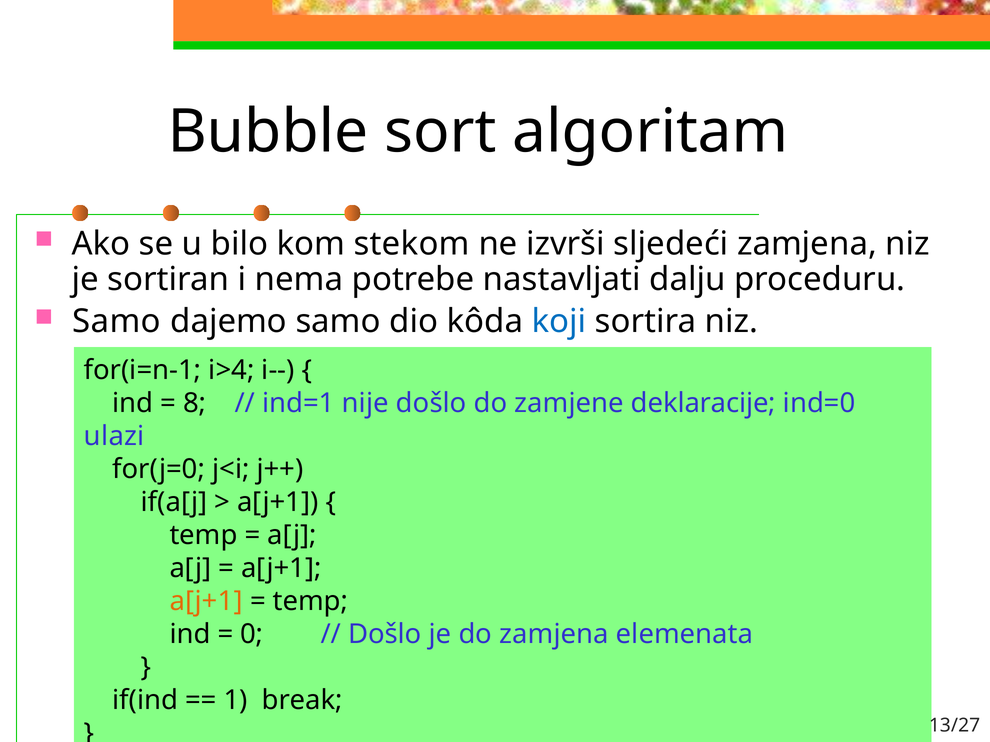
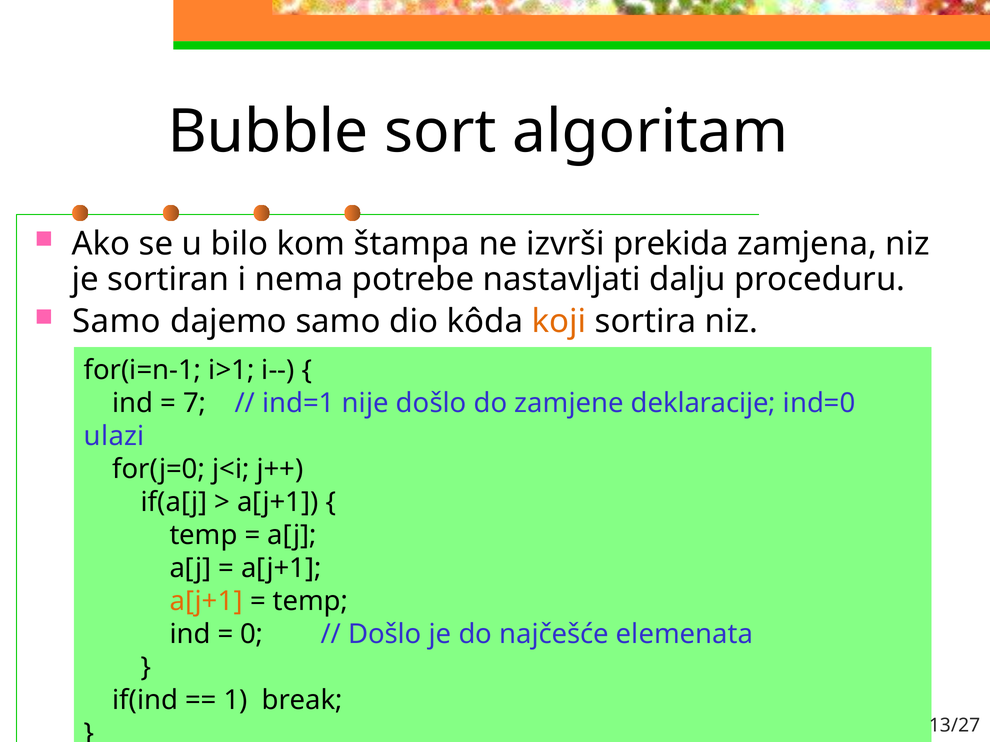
stekom: stekom -> štampa
sljedeći: sljedeći -> prekida
koji colour: blue -> orange
i>4: i>4 -> i>1
8: 8 -> 7
do zamjena: zamjena -> najčešće
